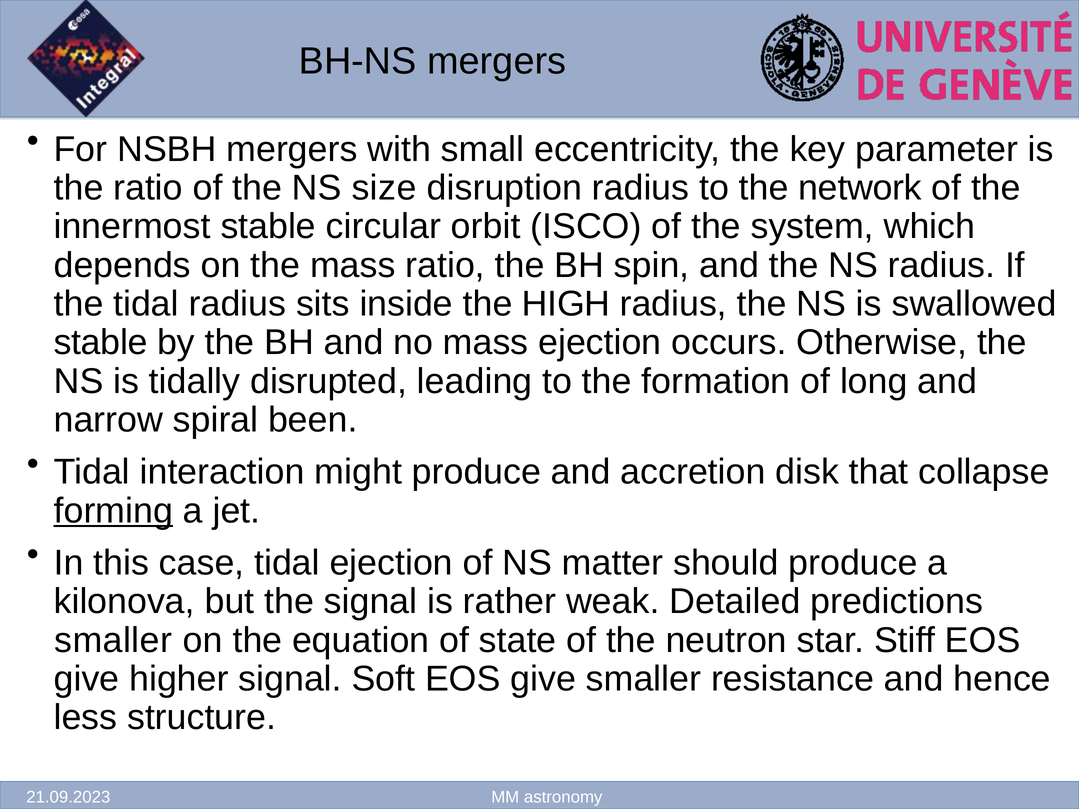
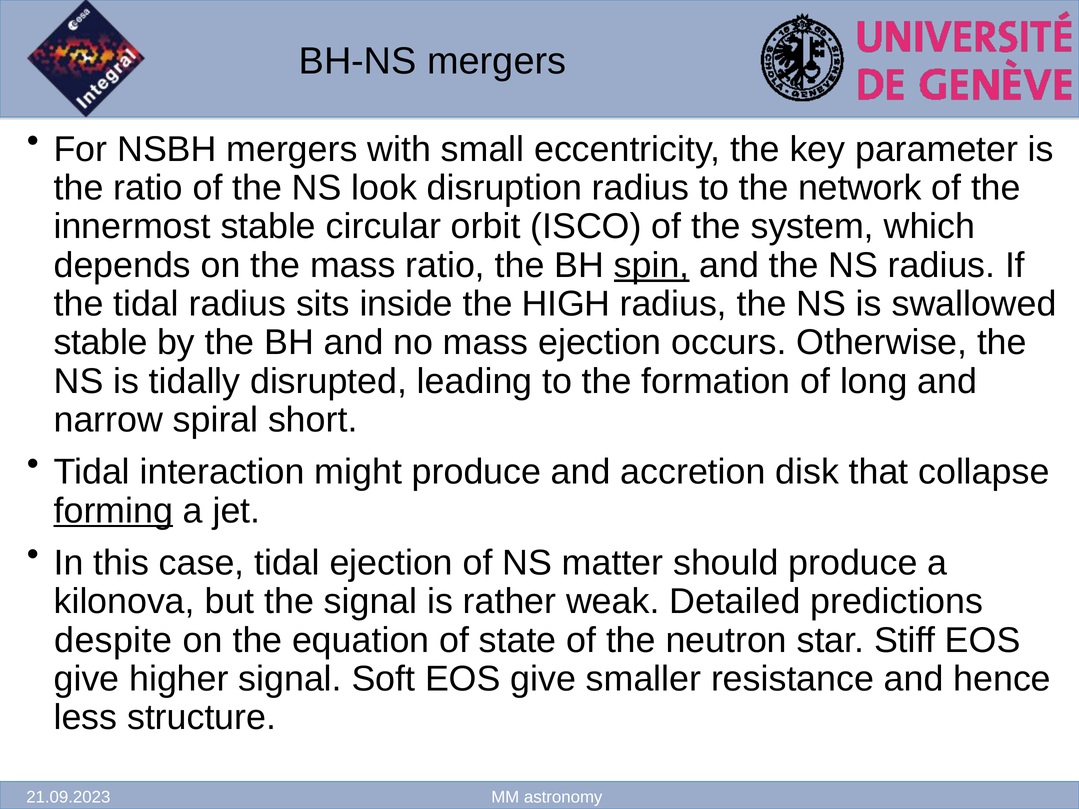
size: size -> look
spin underline: none -> present
been: been -> short
smaller at (113, 640): smaller -> despite
